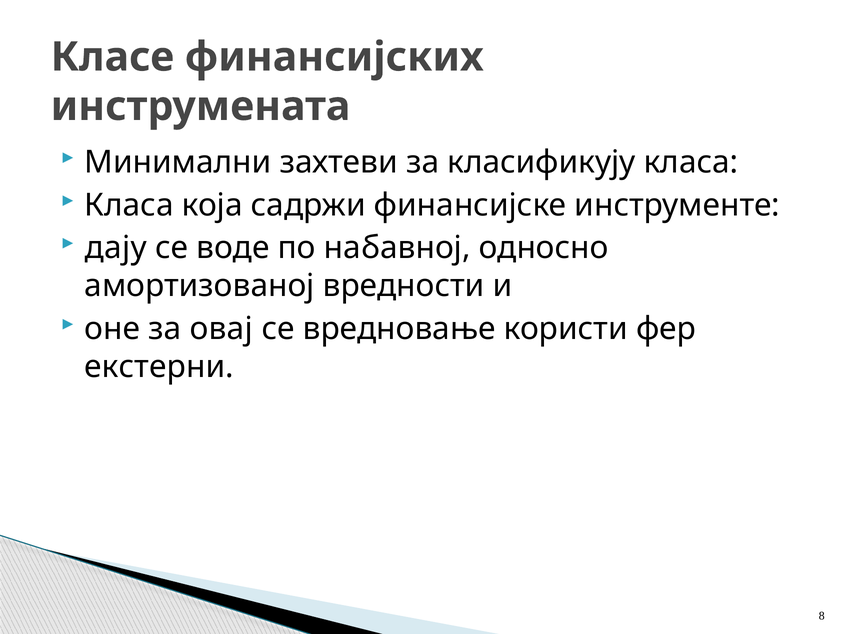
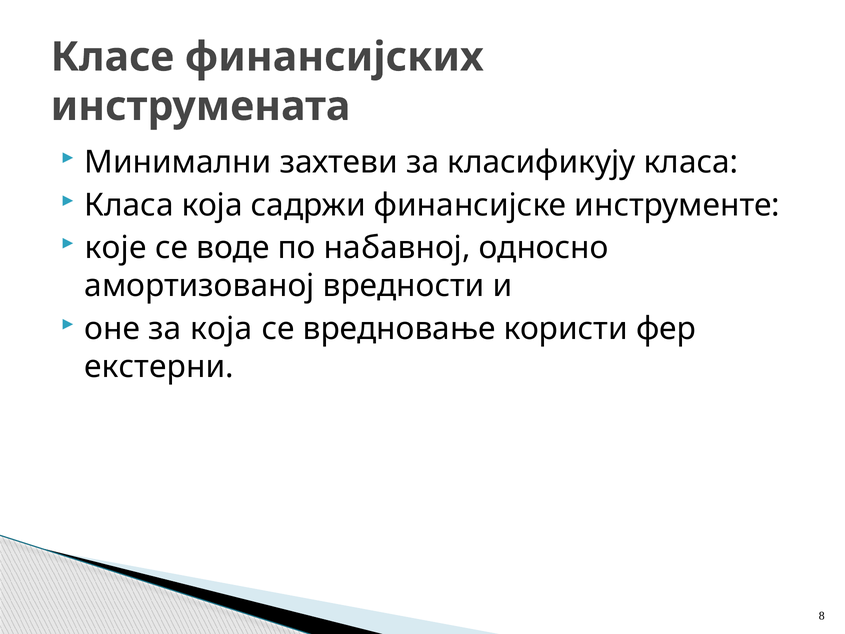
дају: дају -> које
за овај: овај -> која
